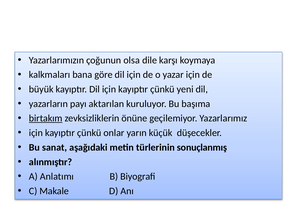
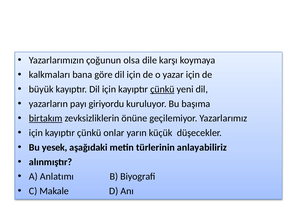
çünkü at (162, 89) underline: none -> present
aktarılan: aktarılan -> giriyordu
sanat: sanat -> yesek
sonuçlanmış: sonuçlanmış -> anlayabiliriz
